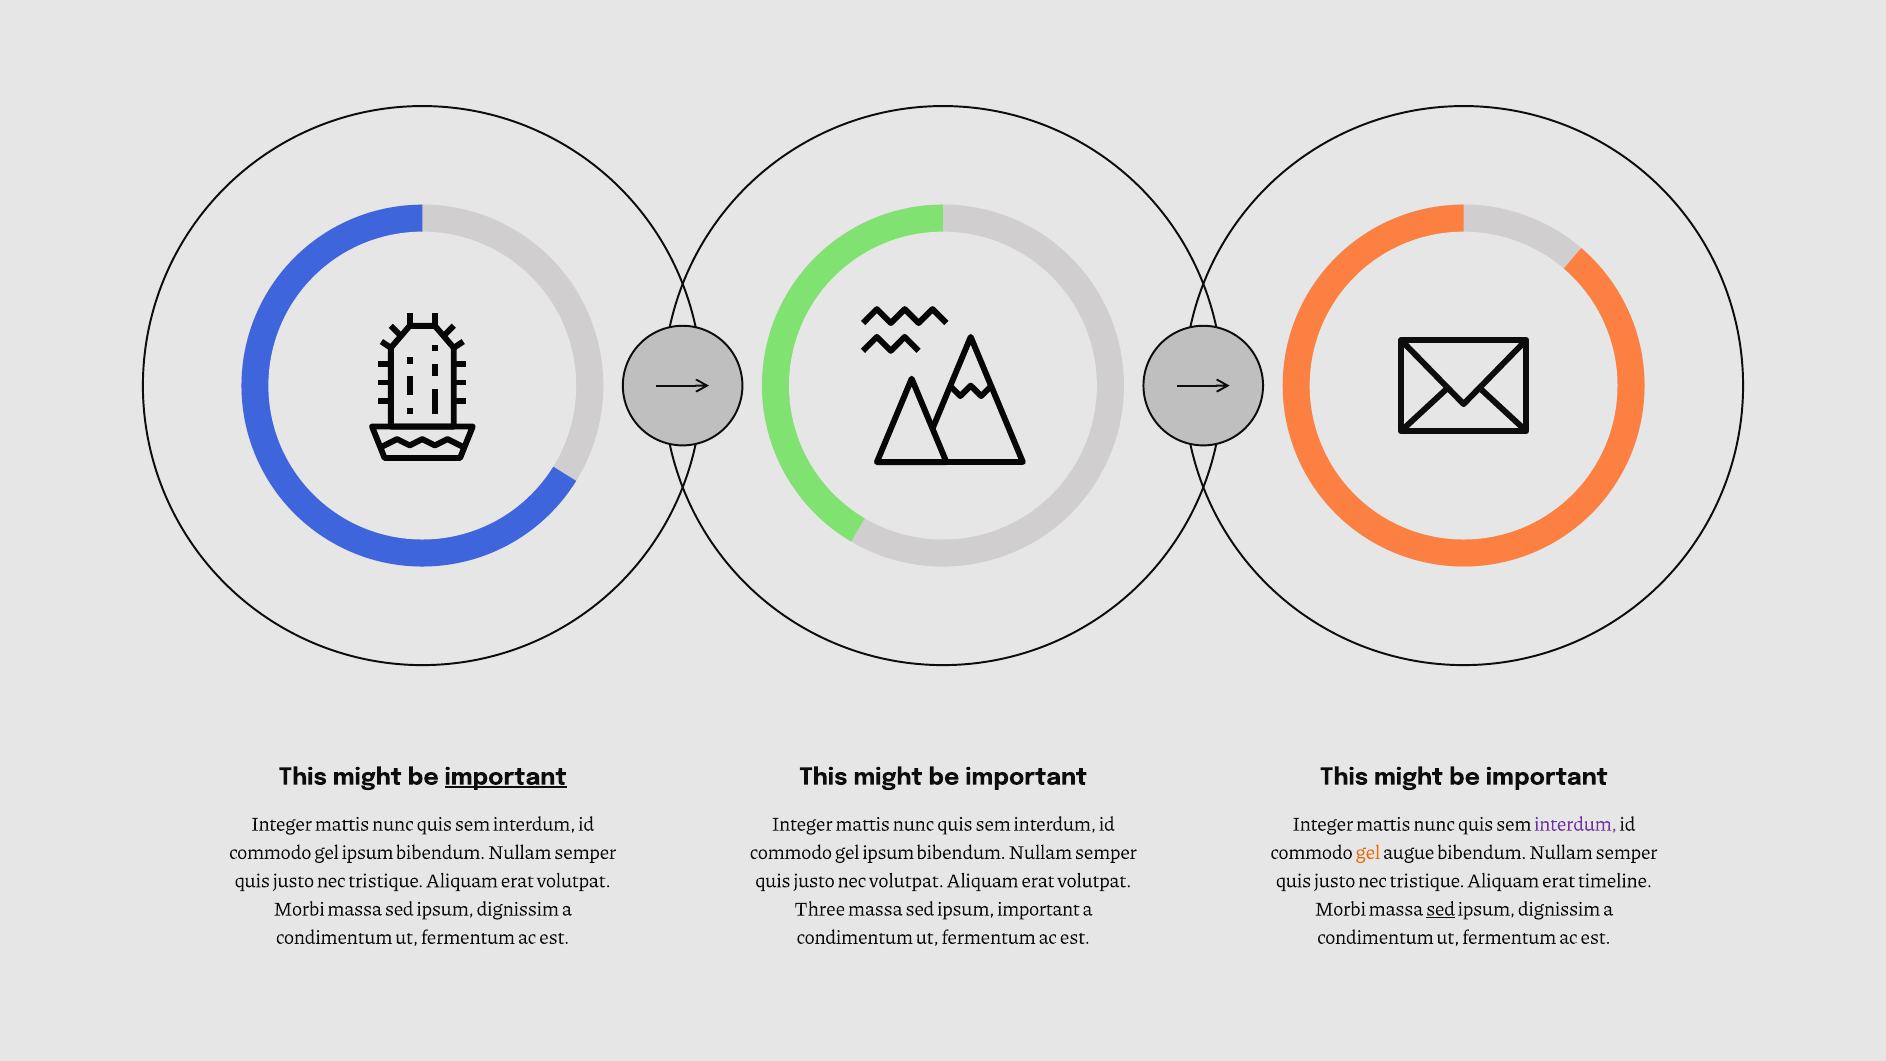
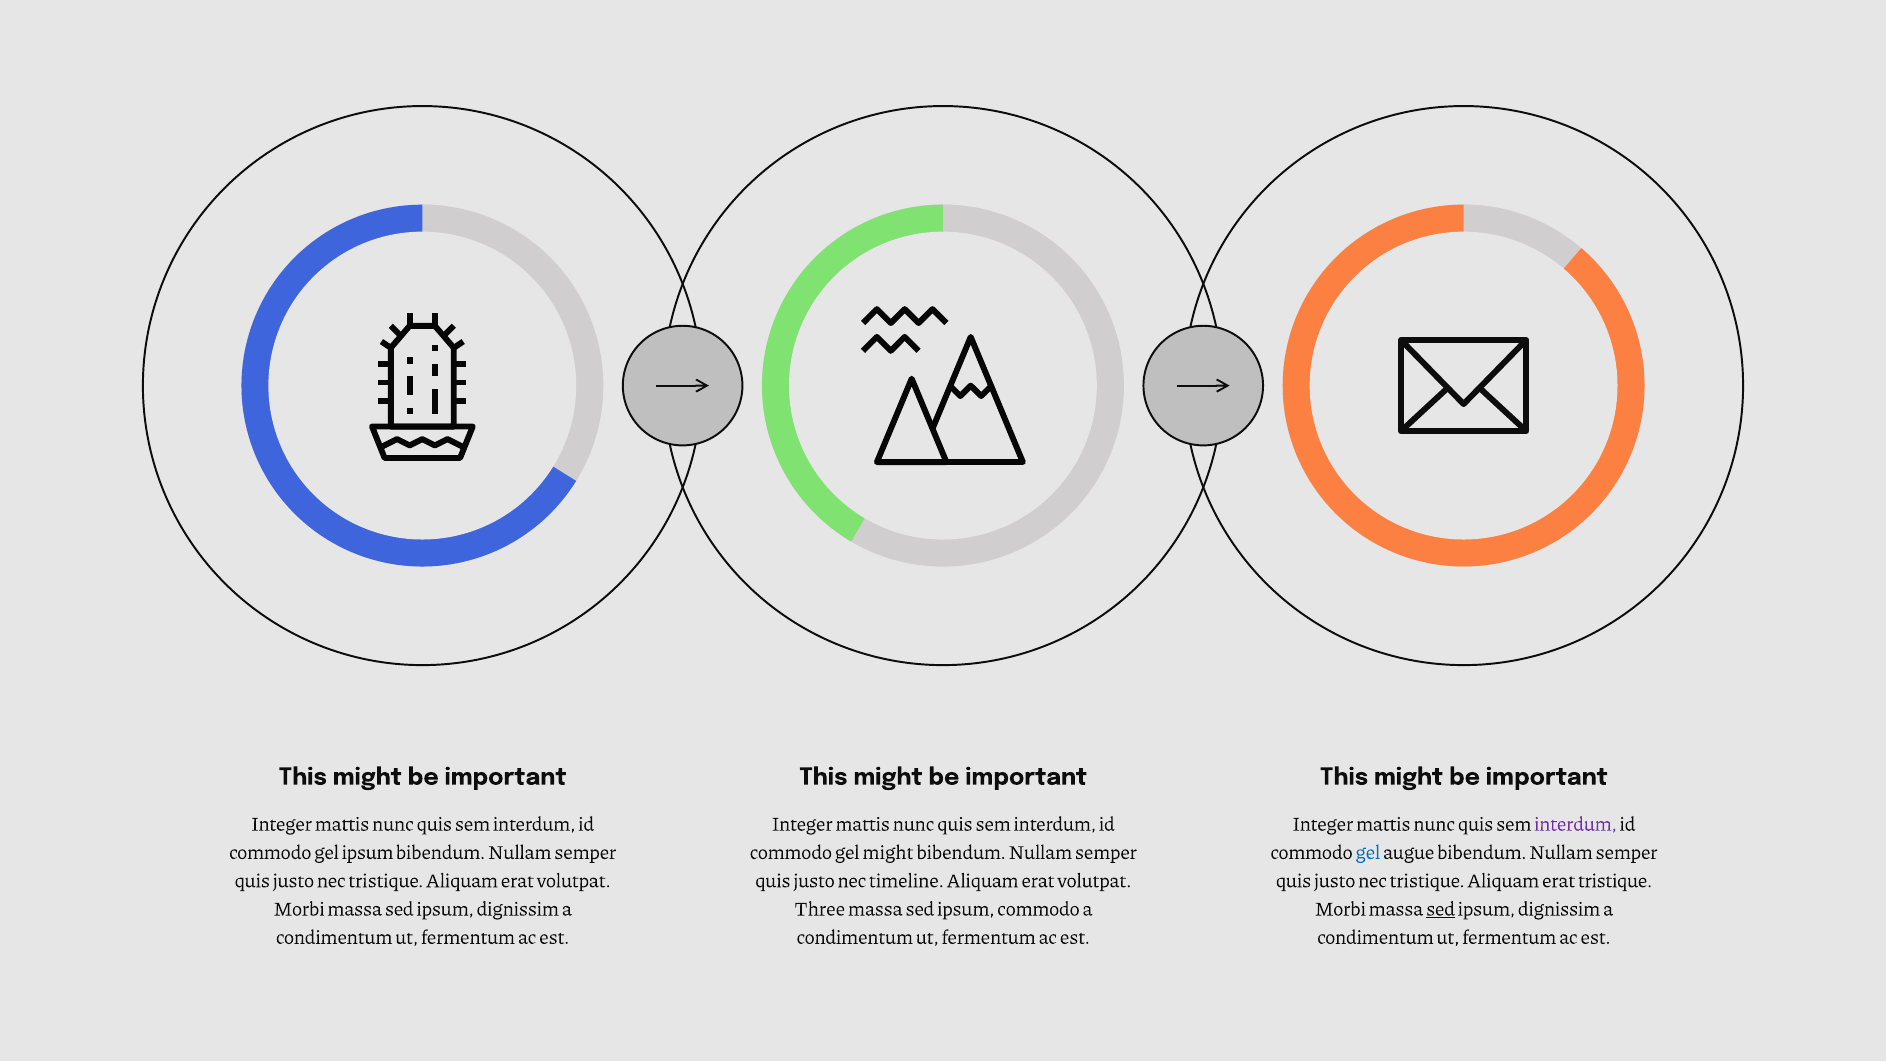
important at (506, 777) underline: present -> none
ipsum at (888, 852): ipsum -> might
gel at (1368, 852) colour: orange -> blue
nec volutpat: volutpat -> timeline
erat timeline: timeline -> tristique
ipsum important: important -> commodo
